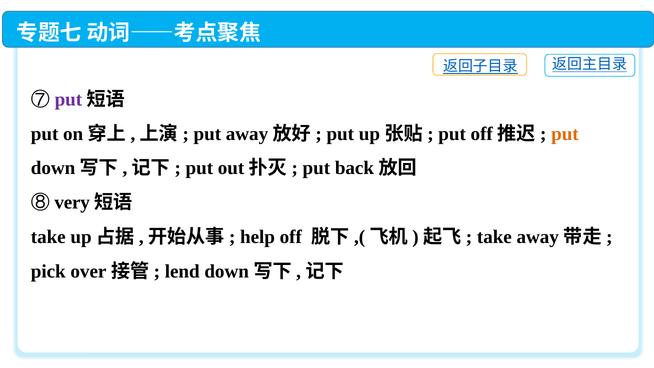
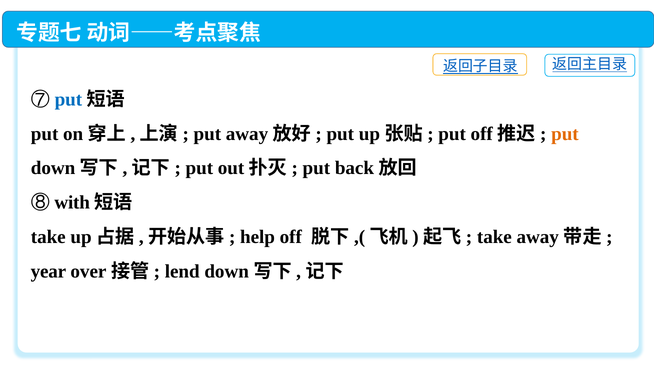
put at (68, 99) colour: purple -> blue
very: very -> with
pick: pick -> year
